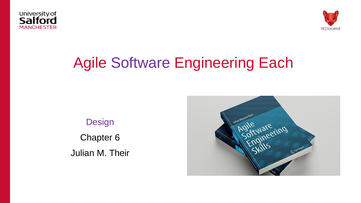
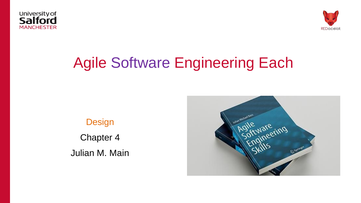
Design colour: purple -> orange
6: 6 -> 4
Their: Their -> Main
